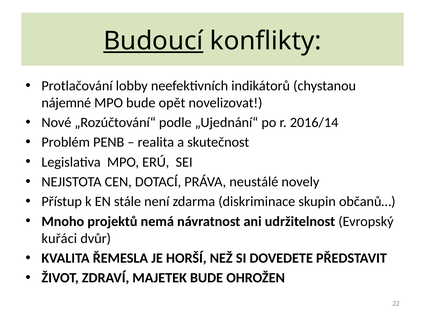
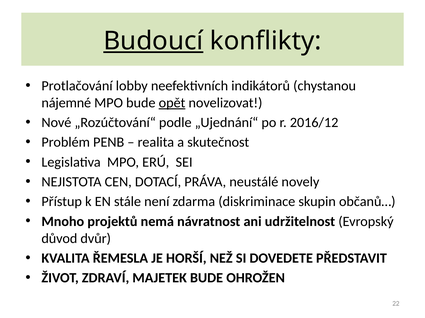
opět underline: none -> present
2016/14: 2016/14 -> 2016/12
kuřáci: kuřáci -> důvod
